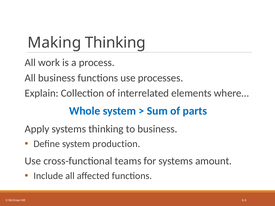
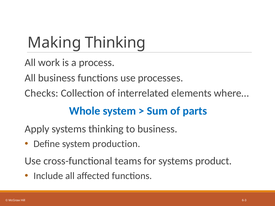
Explain: Explain -> Checks
amount: amount -> product
